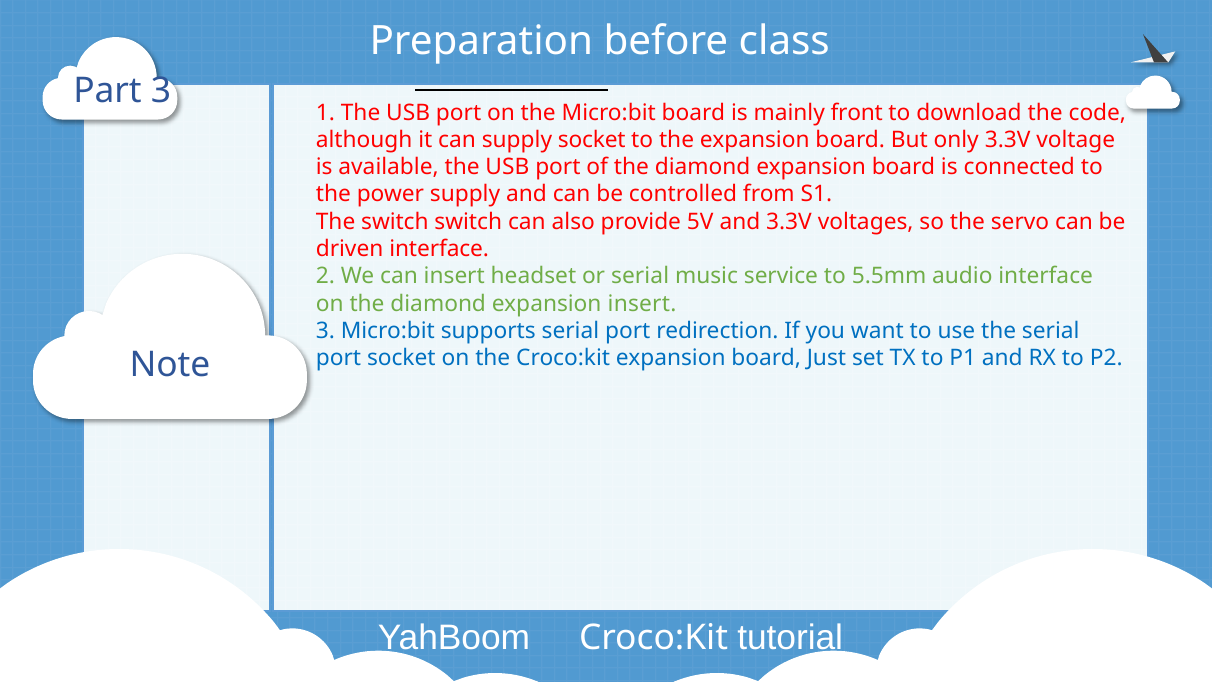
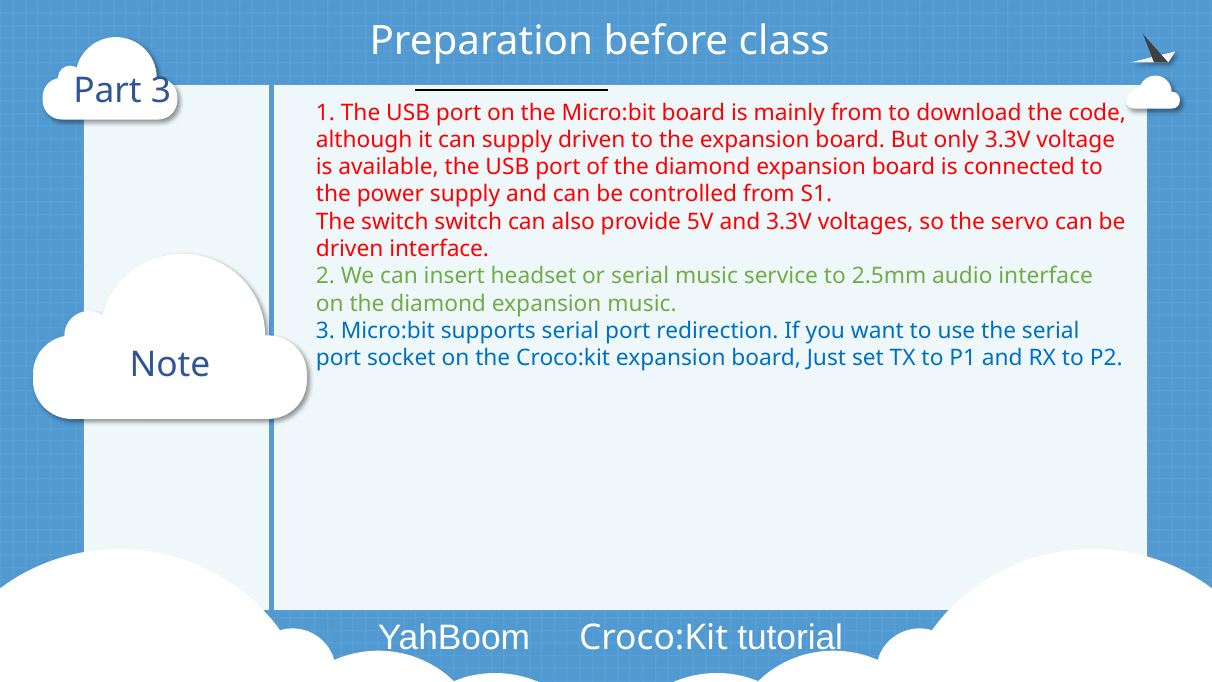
mainly front: front -> from
supply socket: socket -> driven
5.5mm: 5.5mm -> 2.5mm
expansion insert: insert -> music
